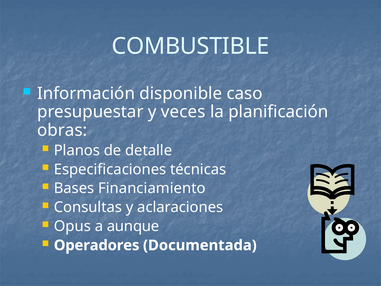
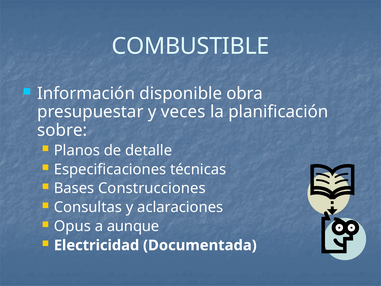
caso: caso -> obra
obras: obras -> sobre
Financiamiento: Financiamiento -> Construcciones
Operadores: Operadores -> Electricidad
